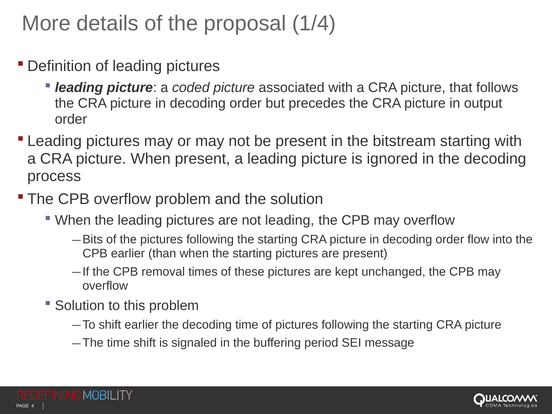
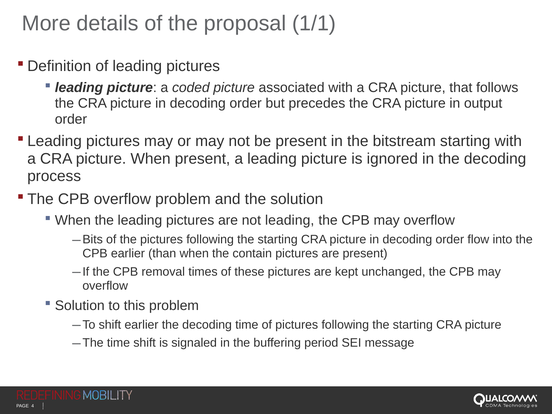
1/4: 1/4 -> 1/1
when the starting: starting -> contain
